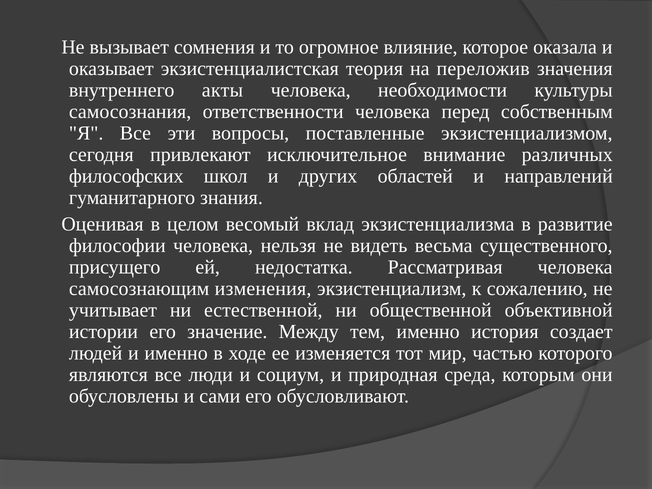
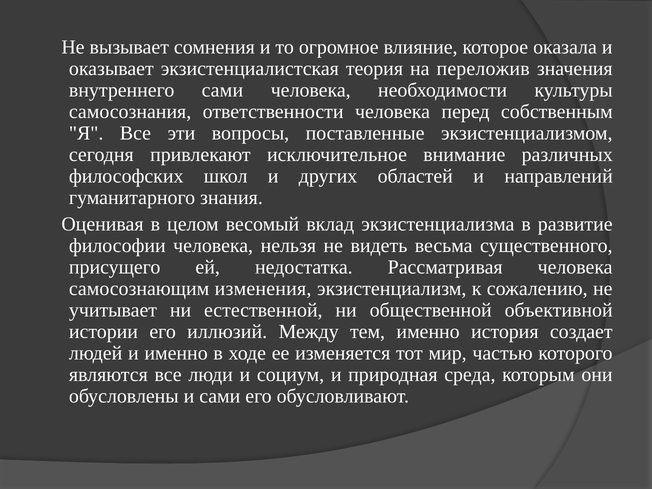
внутреннего акты: акты -> сами
значение: значение -> иллюзий
